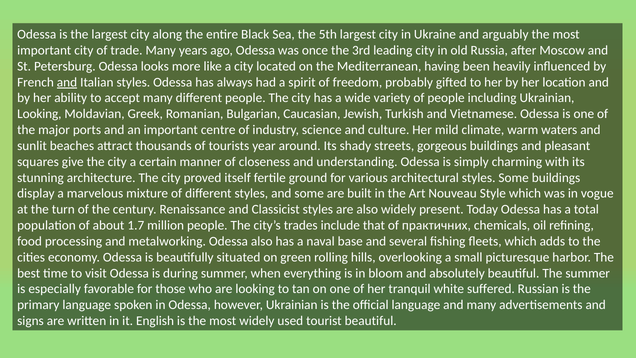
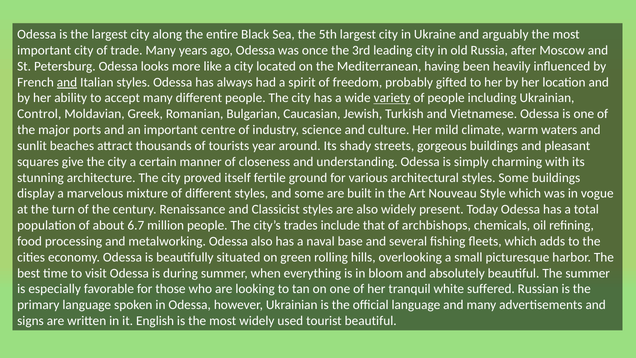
variety underline: none -> present
Looking at (39, 114): Looking -> Control
1.7: 1.7 -> 6.7
практичних: практичних -> archbishops
